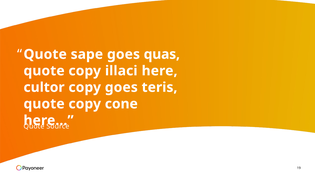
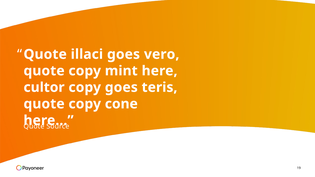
sape: sape -> illaci
quas: quas -> vero
illaci: illaci -> mint
